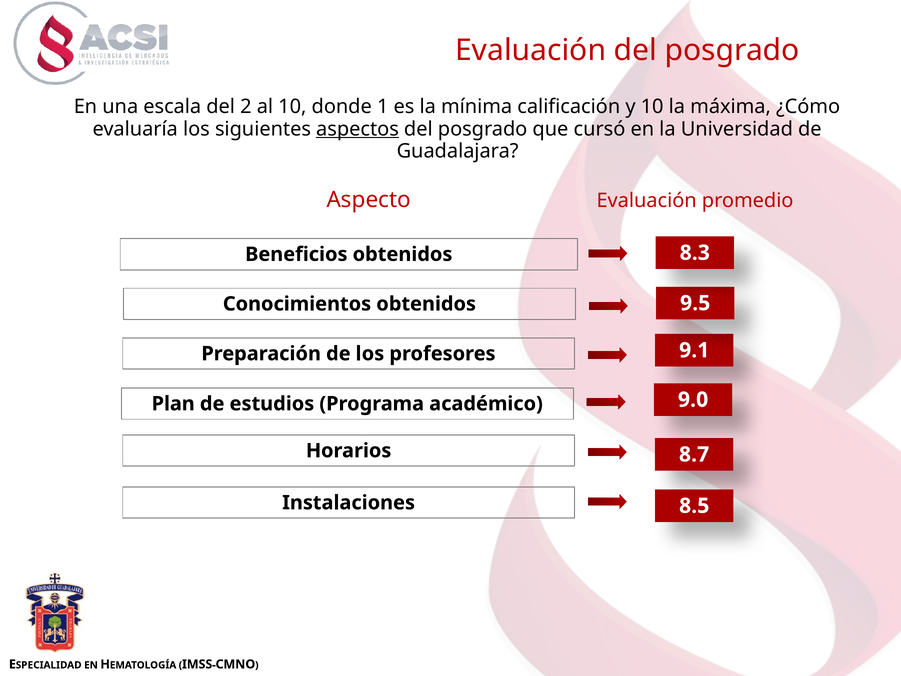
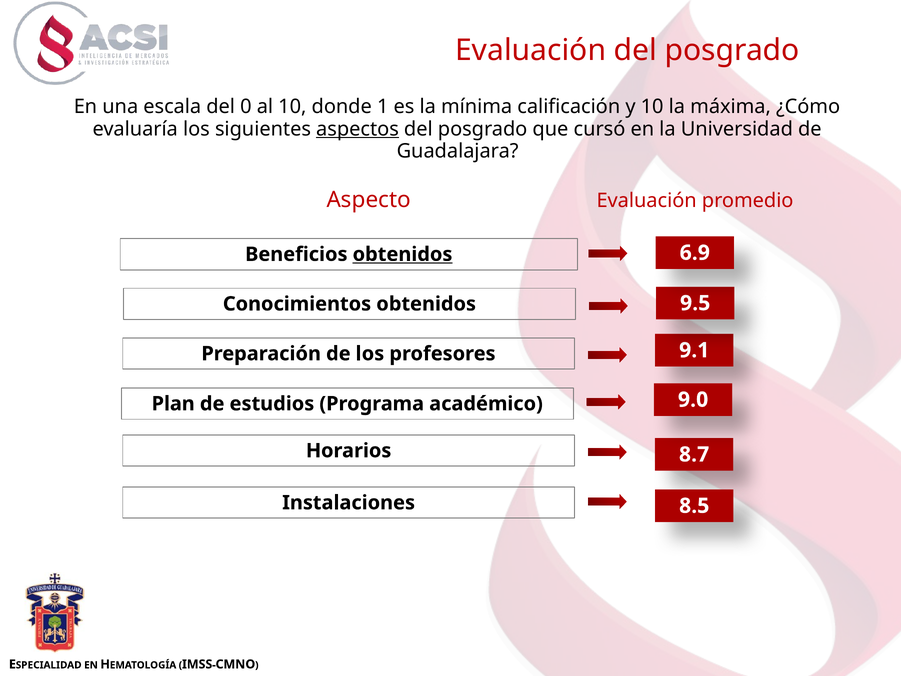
2: 2 -> 0
8.3: 8.3 -> 6.9
obtenidos at (403, 254) underline: none -> present
